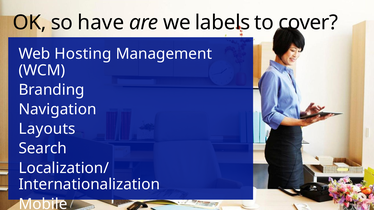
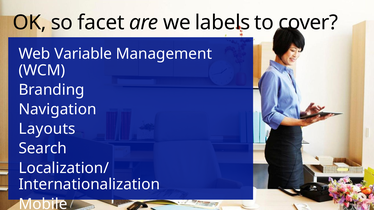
have: have -> facet
Hosting: Hosting -> Variable
